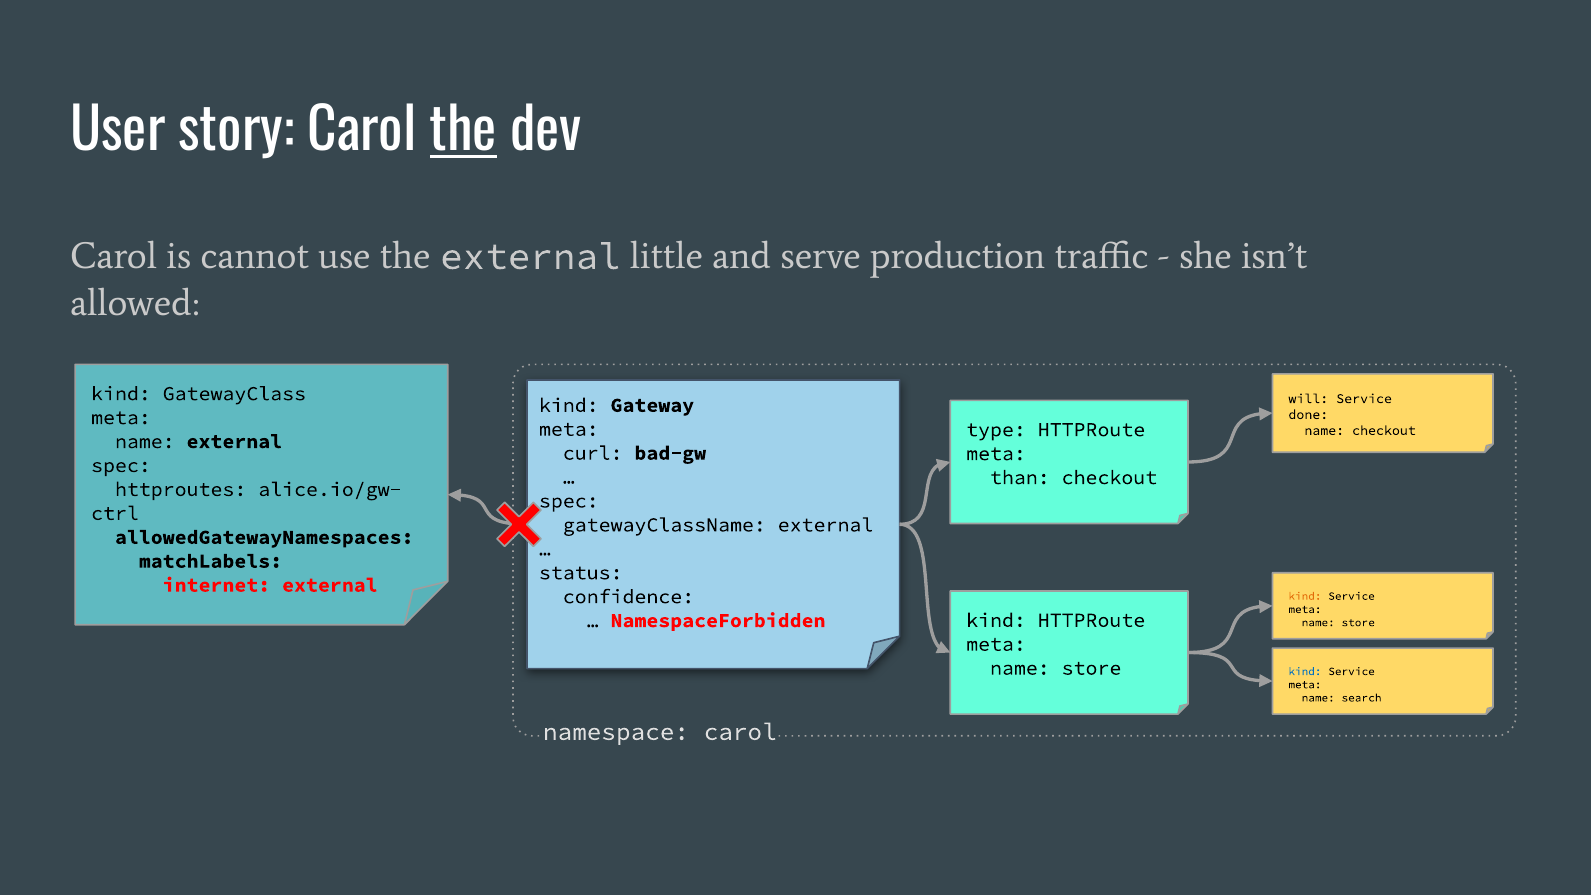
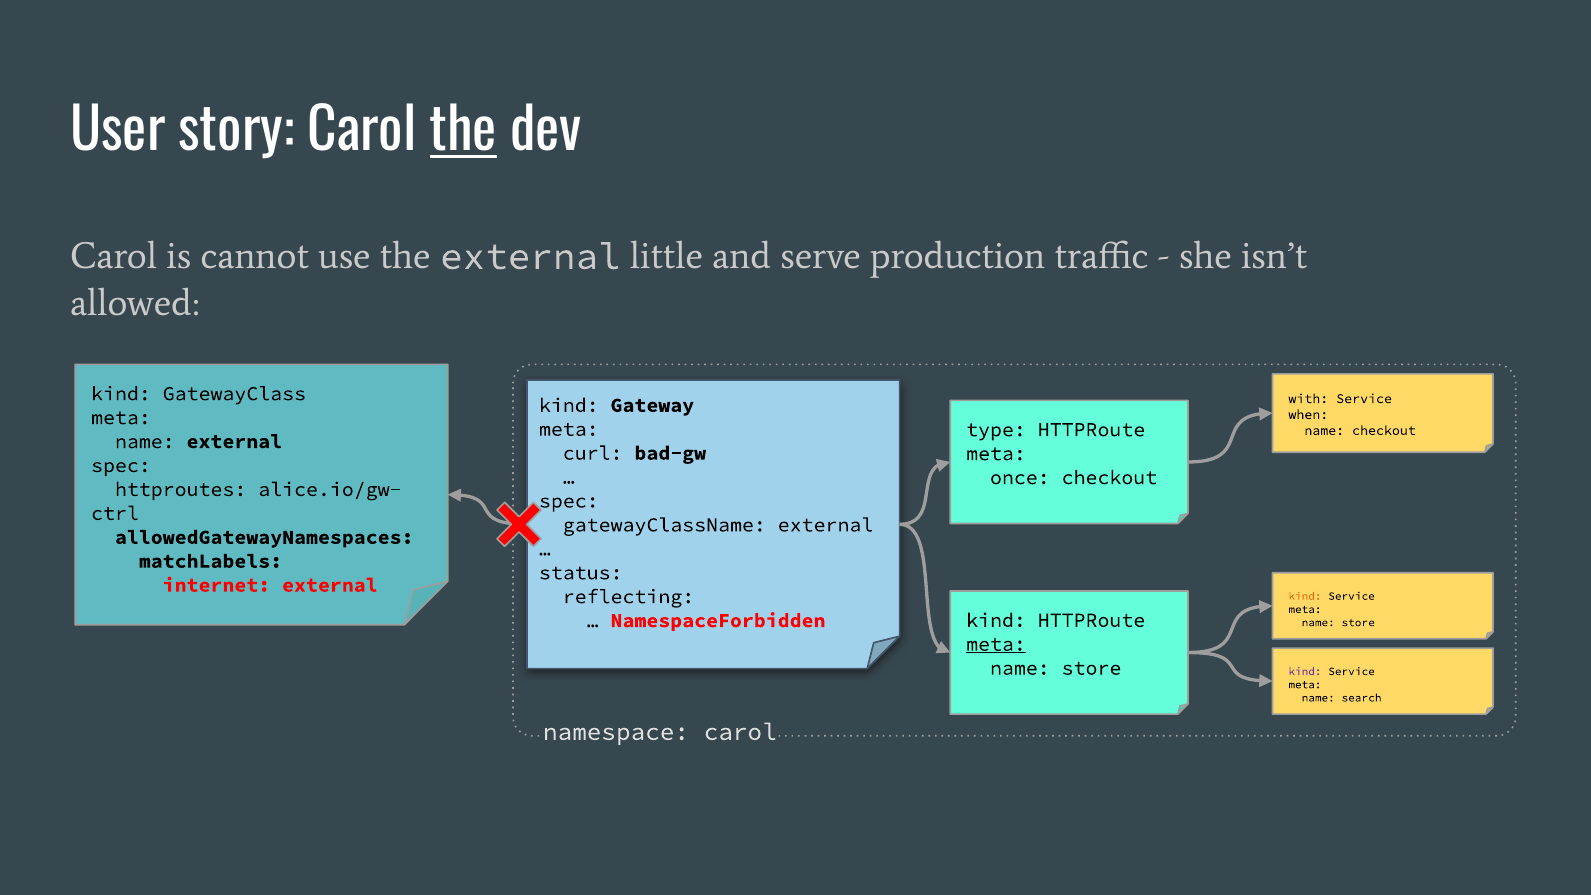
will: will -> with
done: done -> when
than: than -> once
confidence: confidence -> reflecting
meta at (996, 644) underline: none -> present
kind at (1305, 671) colour: blue -> purple
